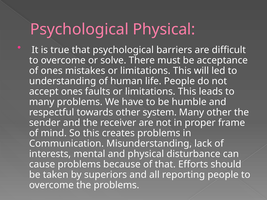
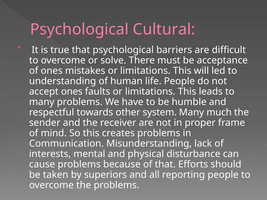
Psychological Physical: Physical -> Cultural
Many other: other -> much
